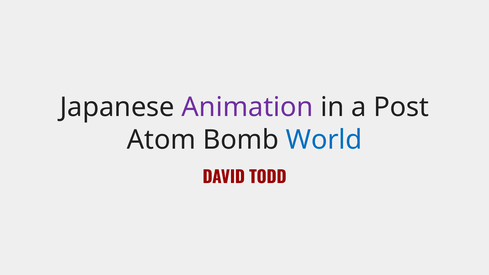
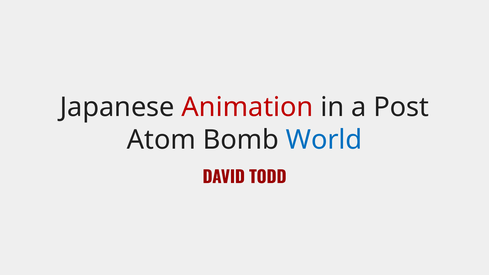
Animation colour: purple -> red
